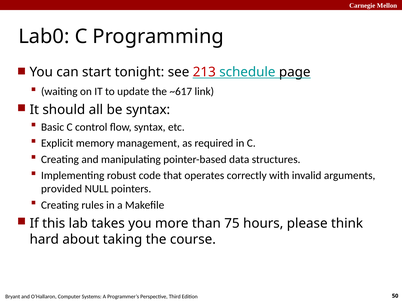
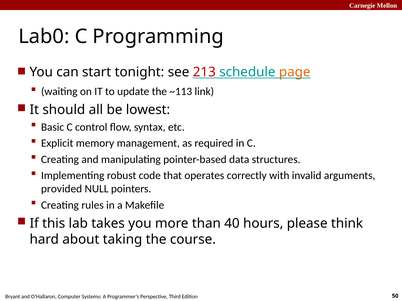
page colour: black -> orange
~617: ~617 -> ~113
be syntax: syntax -> lowest
75: 75 -> 40
